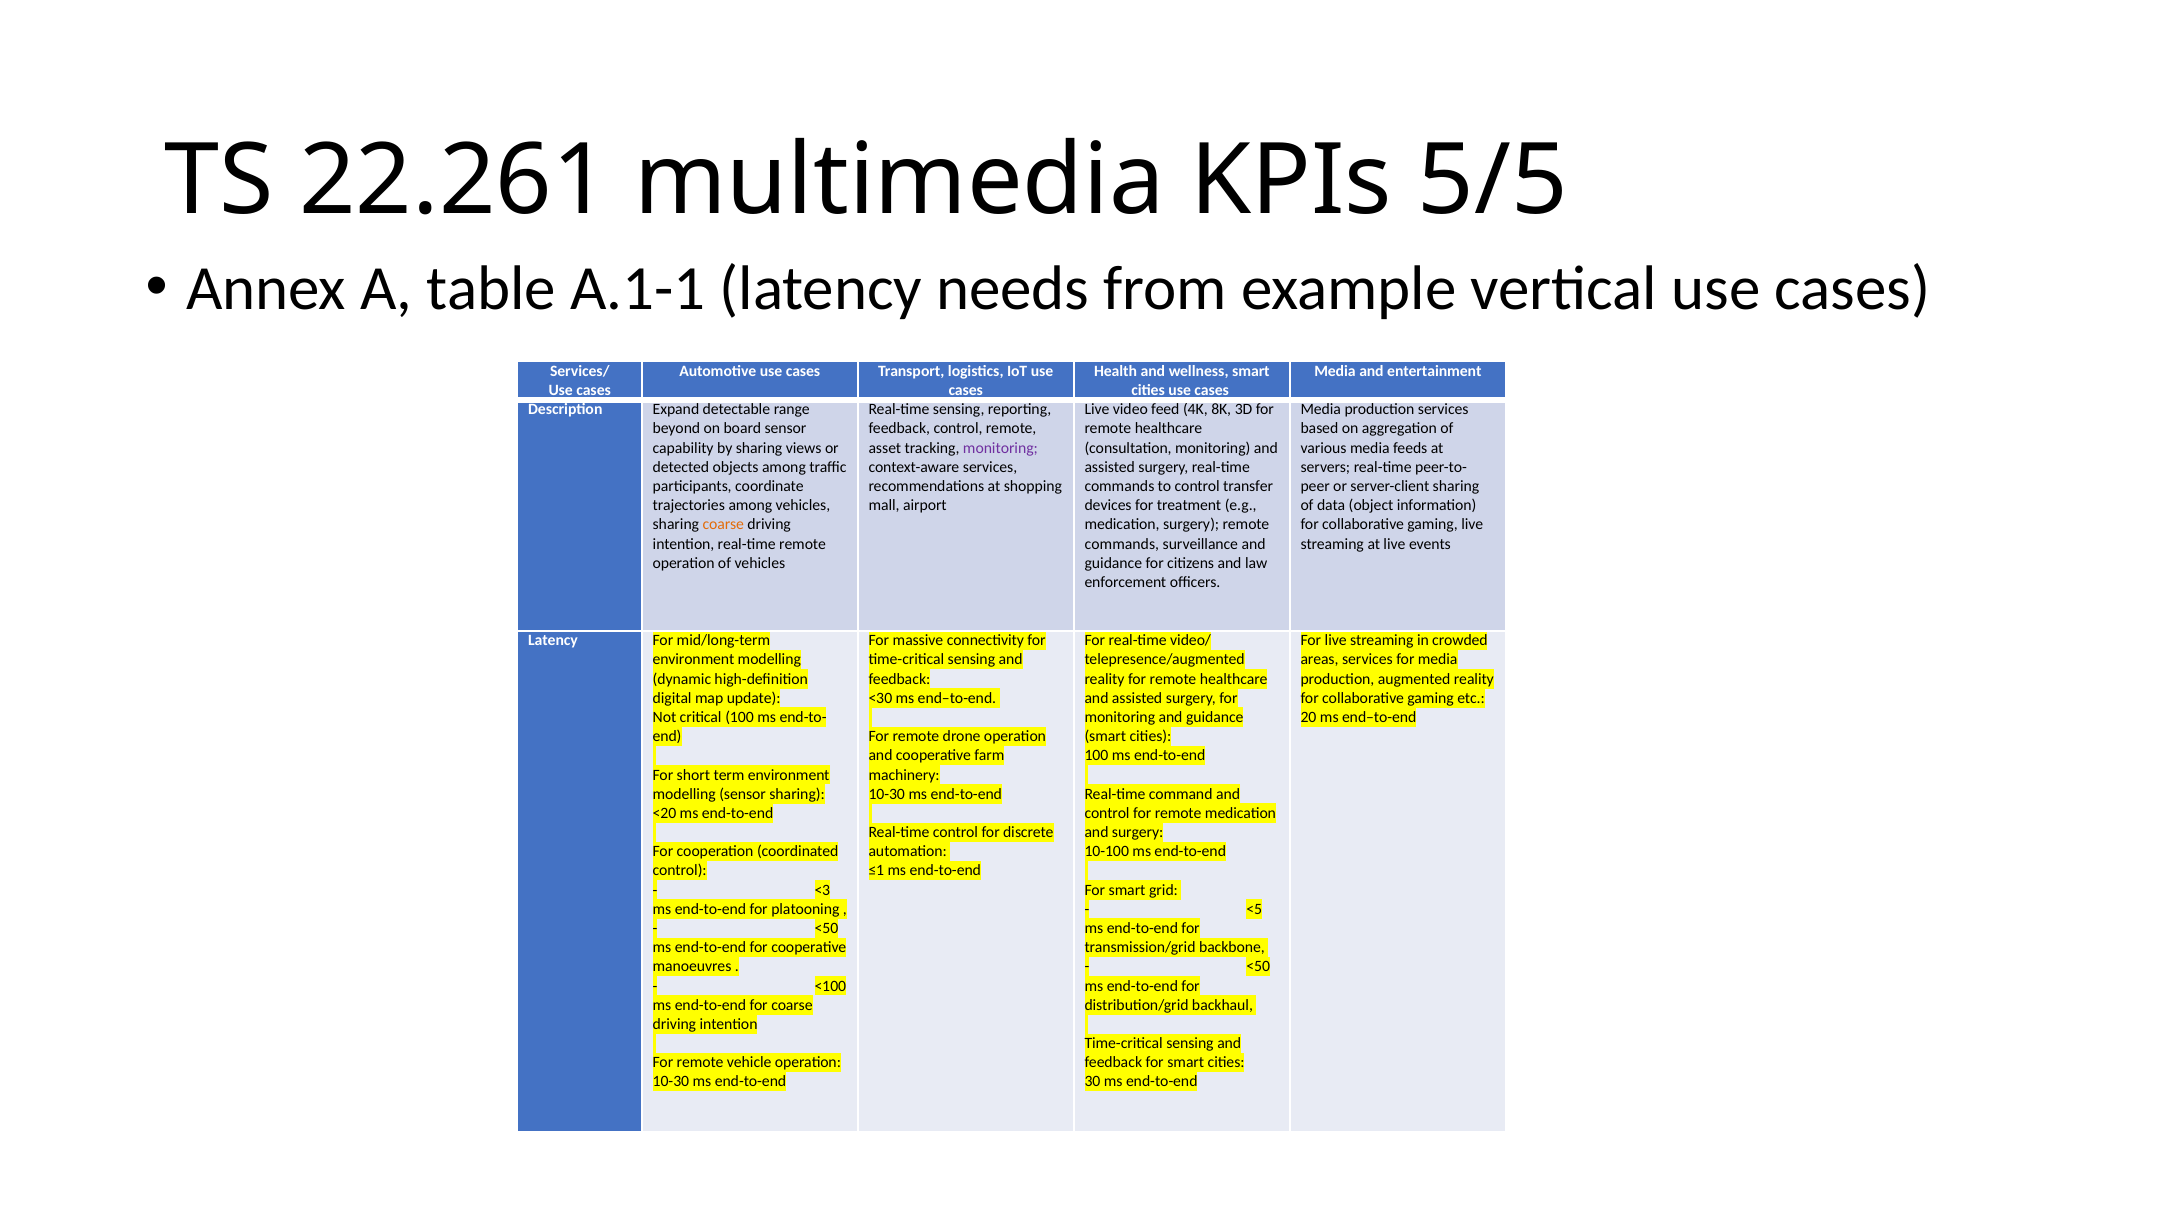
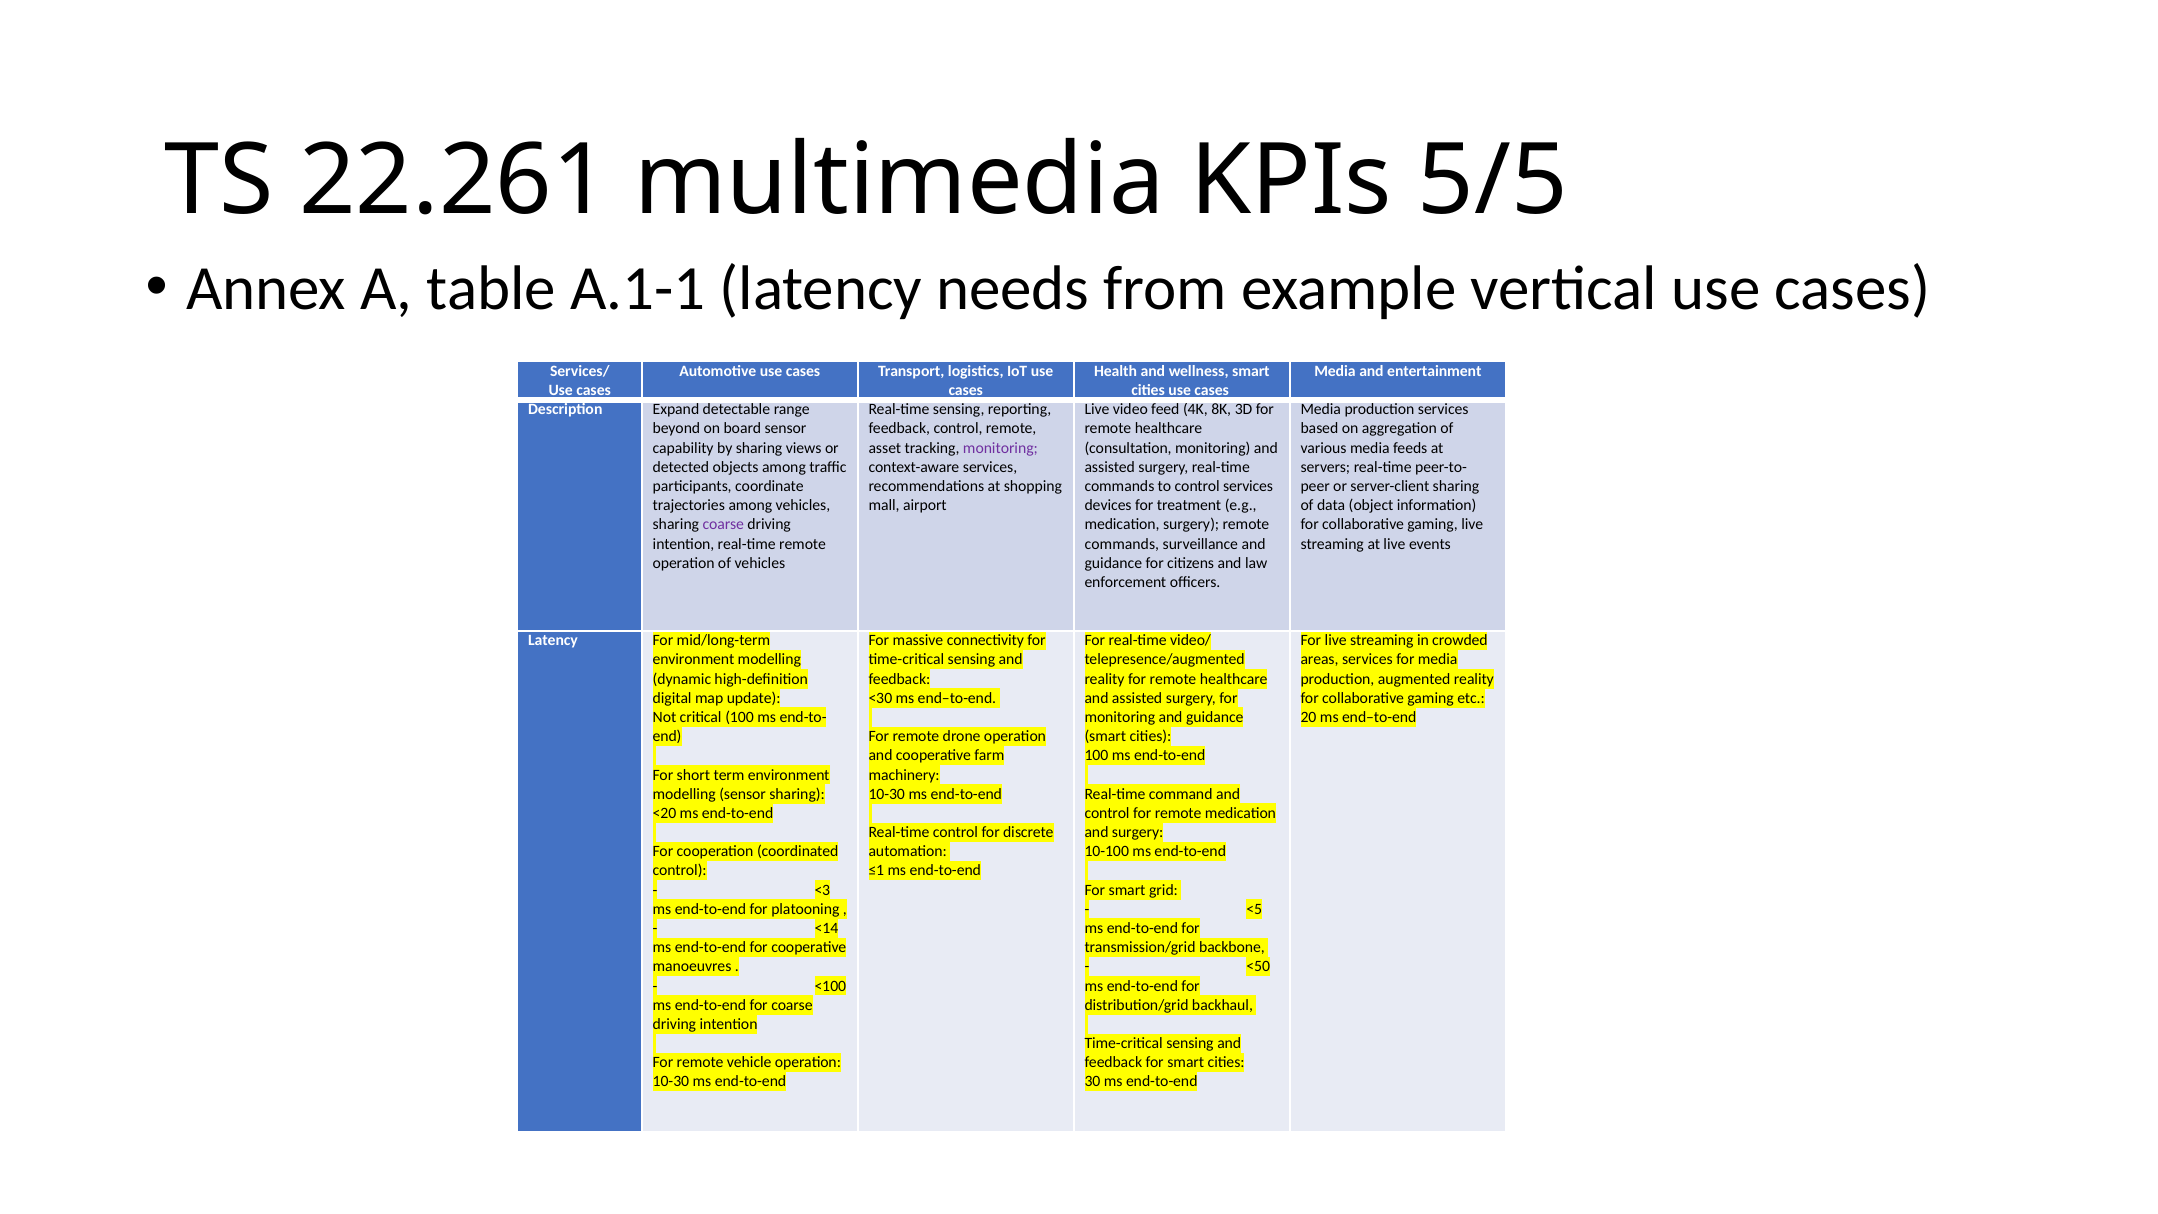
control transfer: transfer -> services
coarse at (723, 525) colour: orange -> purple
<50 at (826, 928): <50 -> <14
